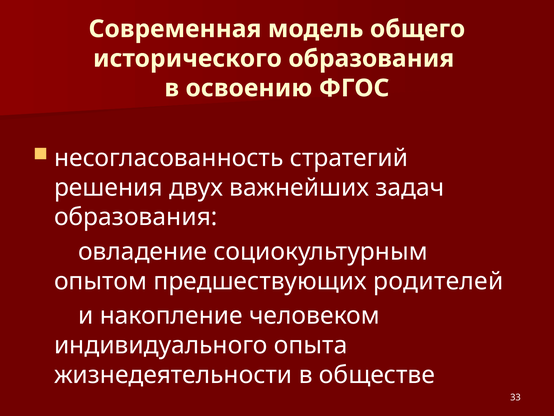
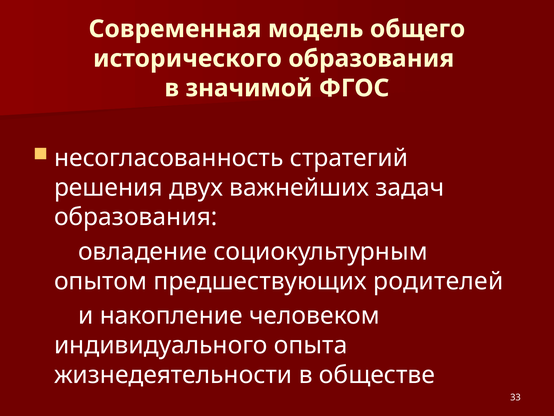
освоению: освоению -> значимой
